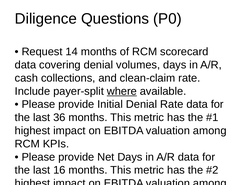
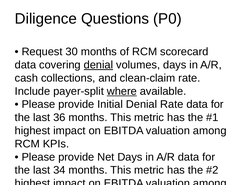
14: 14 -> 30
denial at (98, 65) underline: none -> present
16: 16 -> 34
